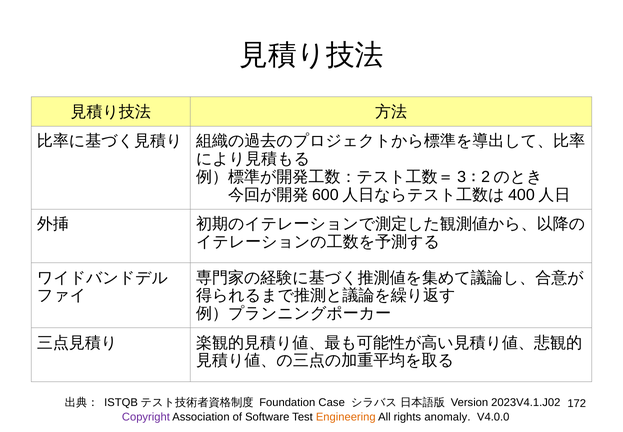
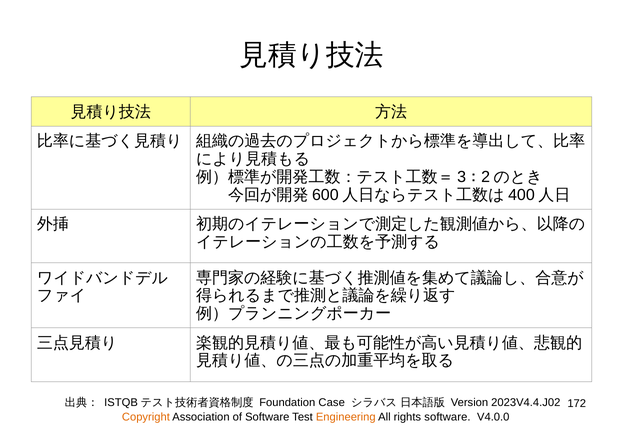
2023V4.1.J02: 2023V4.1.J02 -> 2023V4.4.J02
Copyright colour: purple -> orange
rights anomaly: anomaly -> software
